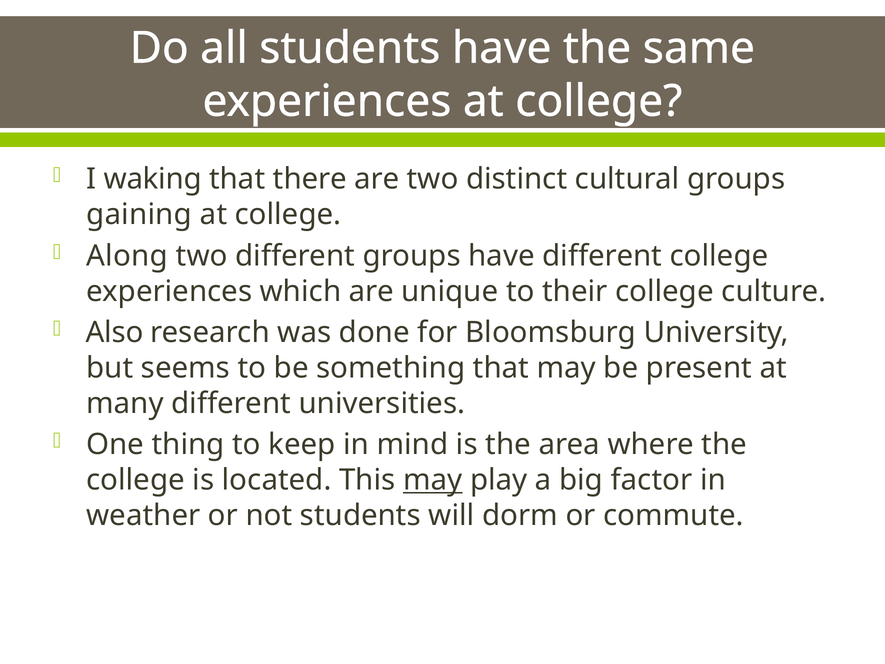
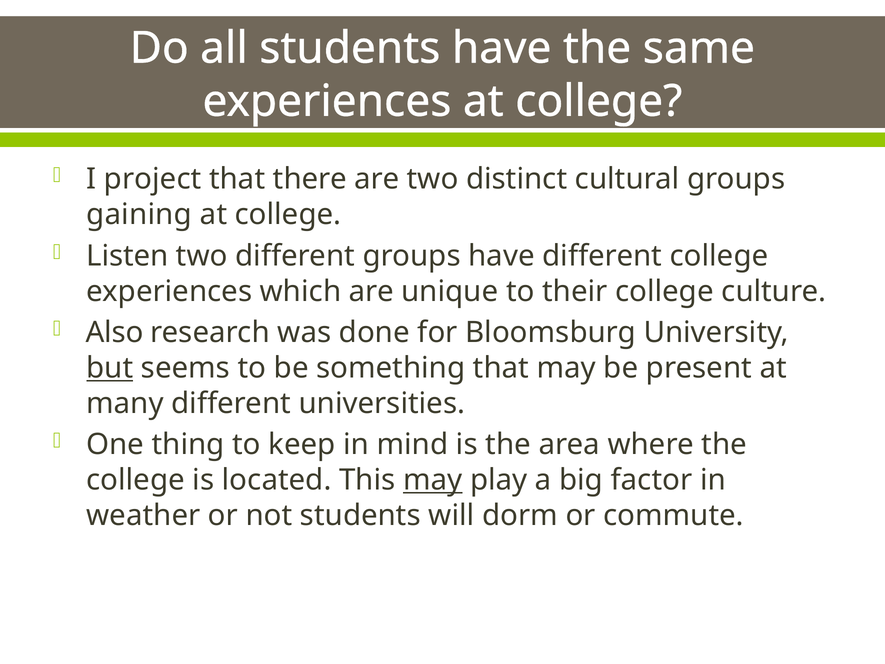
waking: waking -> project
Along: Along -> Listen
but underline: none -> present
